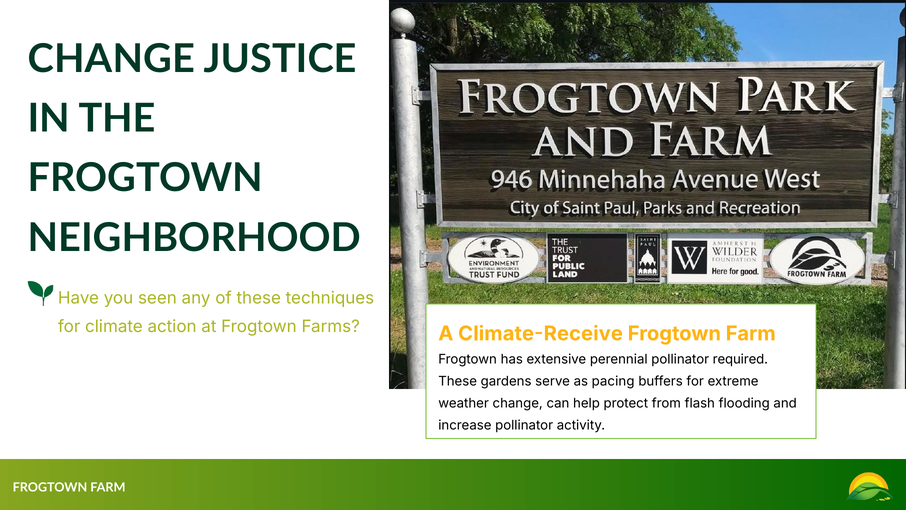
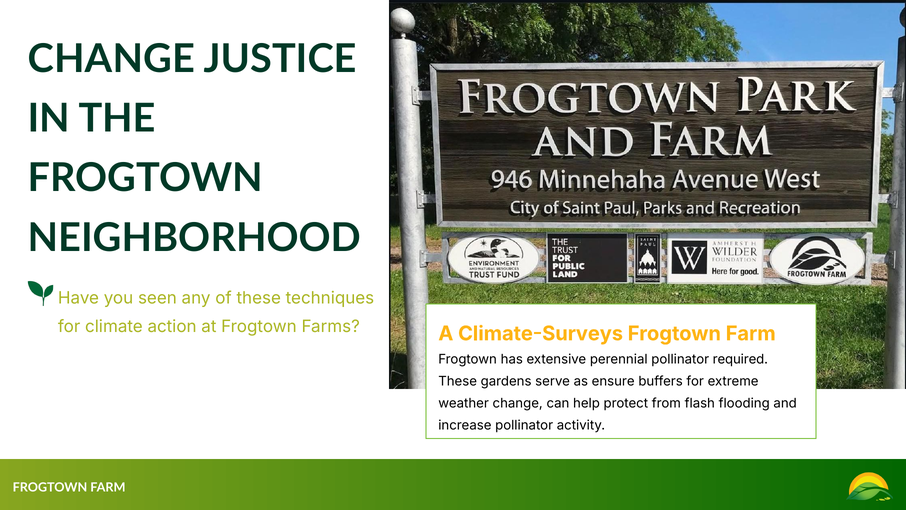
Climate-Receive: Climate-Receive -> Climate-Surveys
pacing: pacing -> ensure
